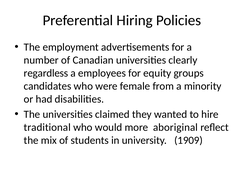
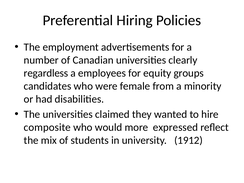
traditional: traditional -> composite
aboriginal: aboriginal -> expressed
1909: 1909 -> 1912
